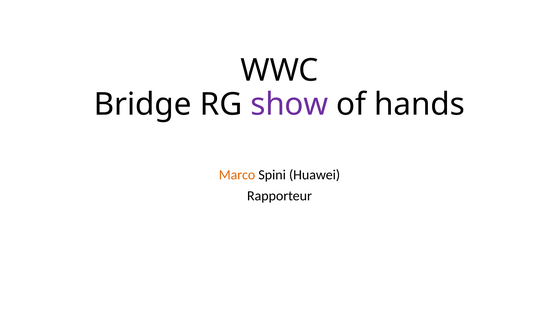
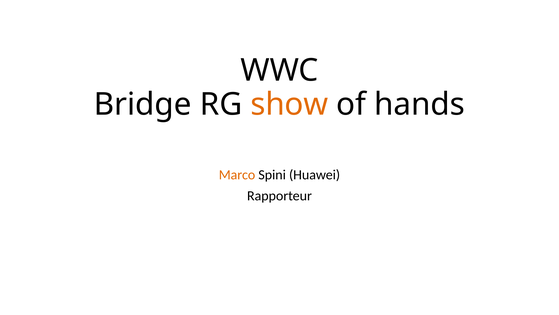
show colour: purple -> orange
